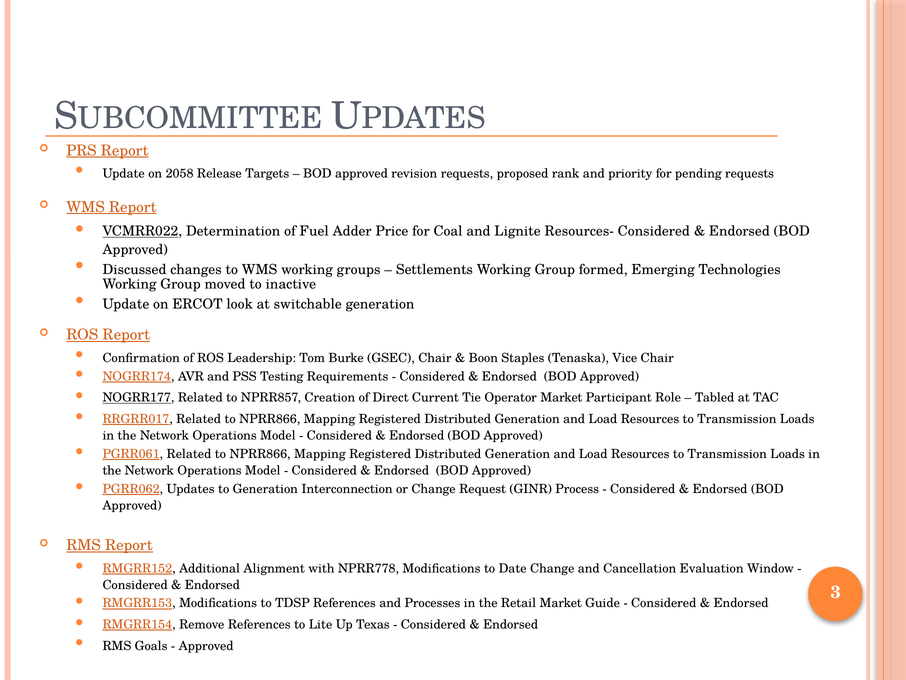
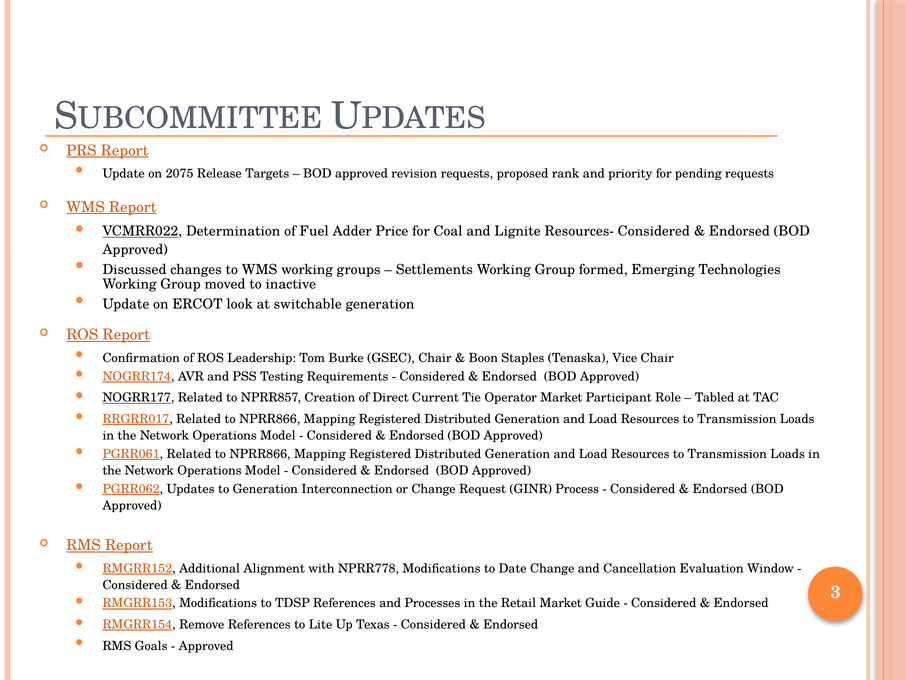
2058: 2058 -> 2075
